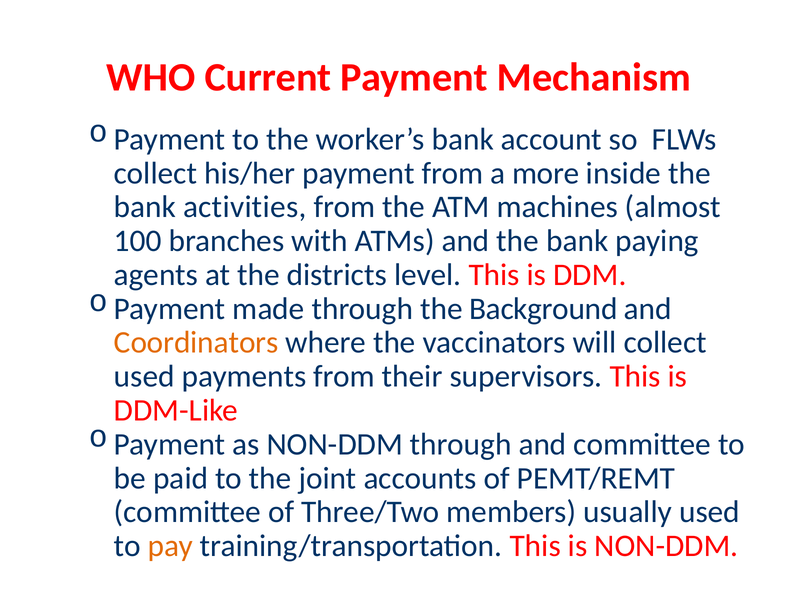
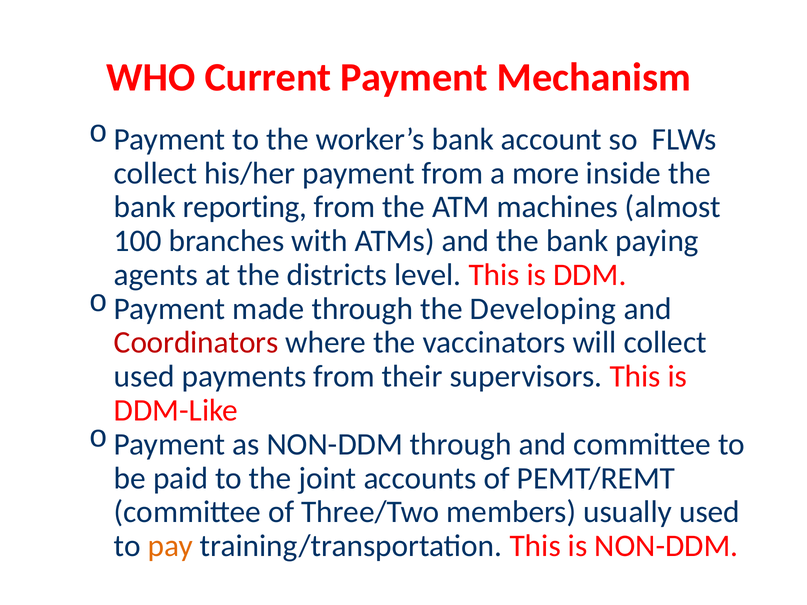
activities: activities -> reporting
Background: Background -> Developing
Coordinators colour: orange -> red
